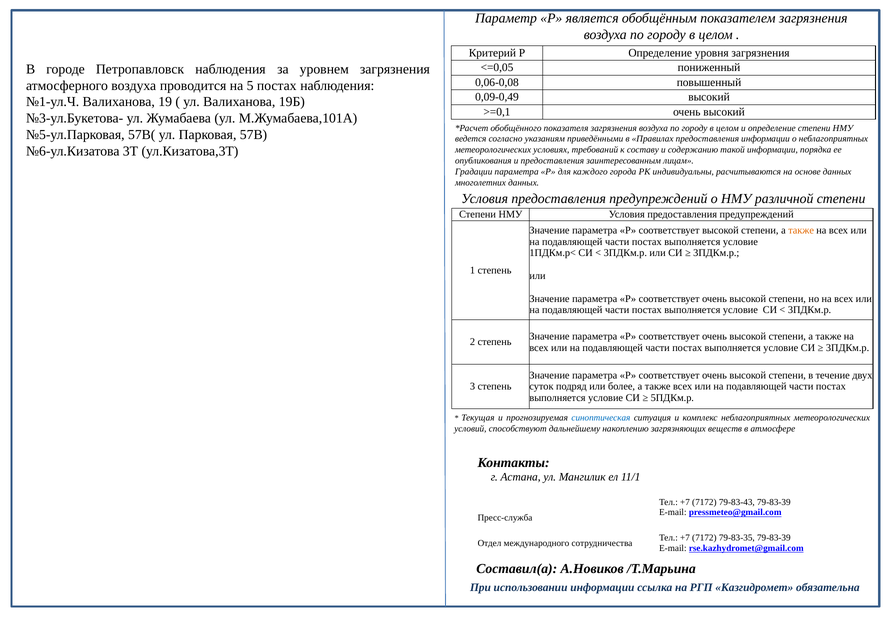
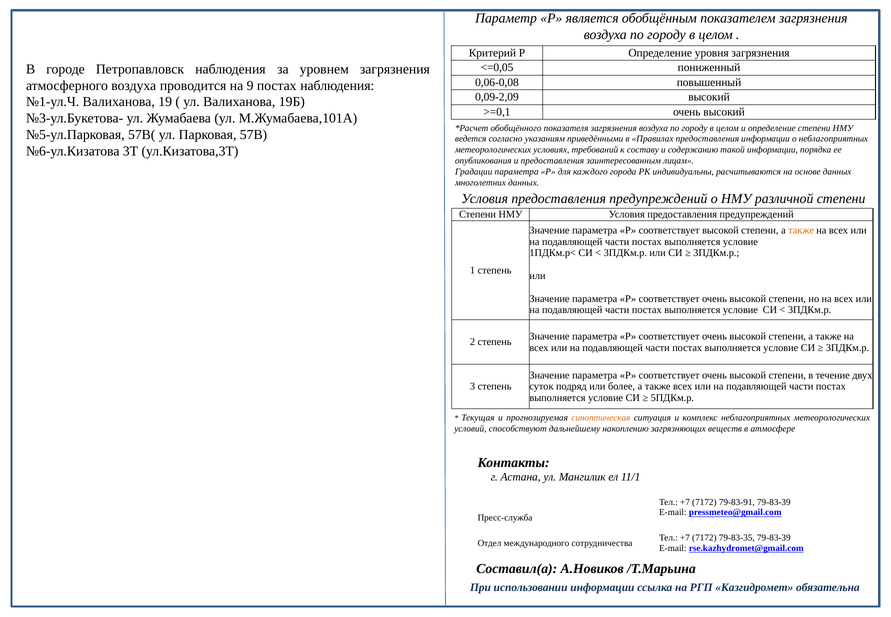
5: 5 -> 9
0,09-0,49: 0,09-0,49 -> 0,09-2,09
синоптическая colour: blue -> orange
79-83-43: 79-83-43 -> 79-83-91
